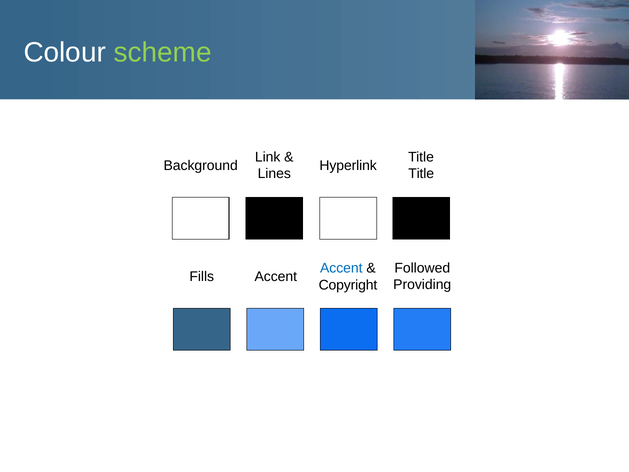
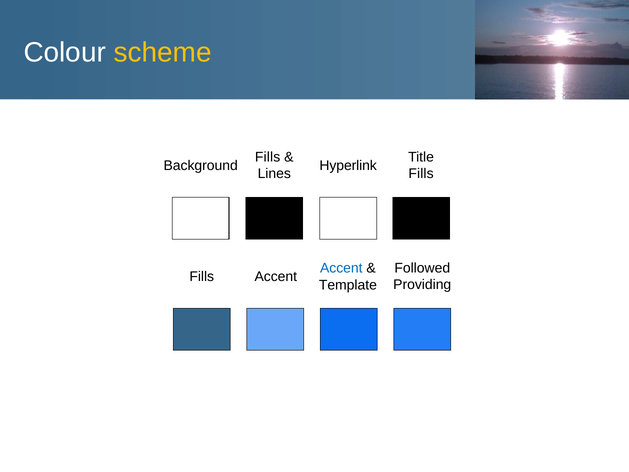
scheme colour: light green -> yellow
Link at (268, 157): Link -> Fills
Title at (421, 174): Title -> Fills
Copyright: Copyright -> Template
